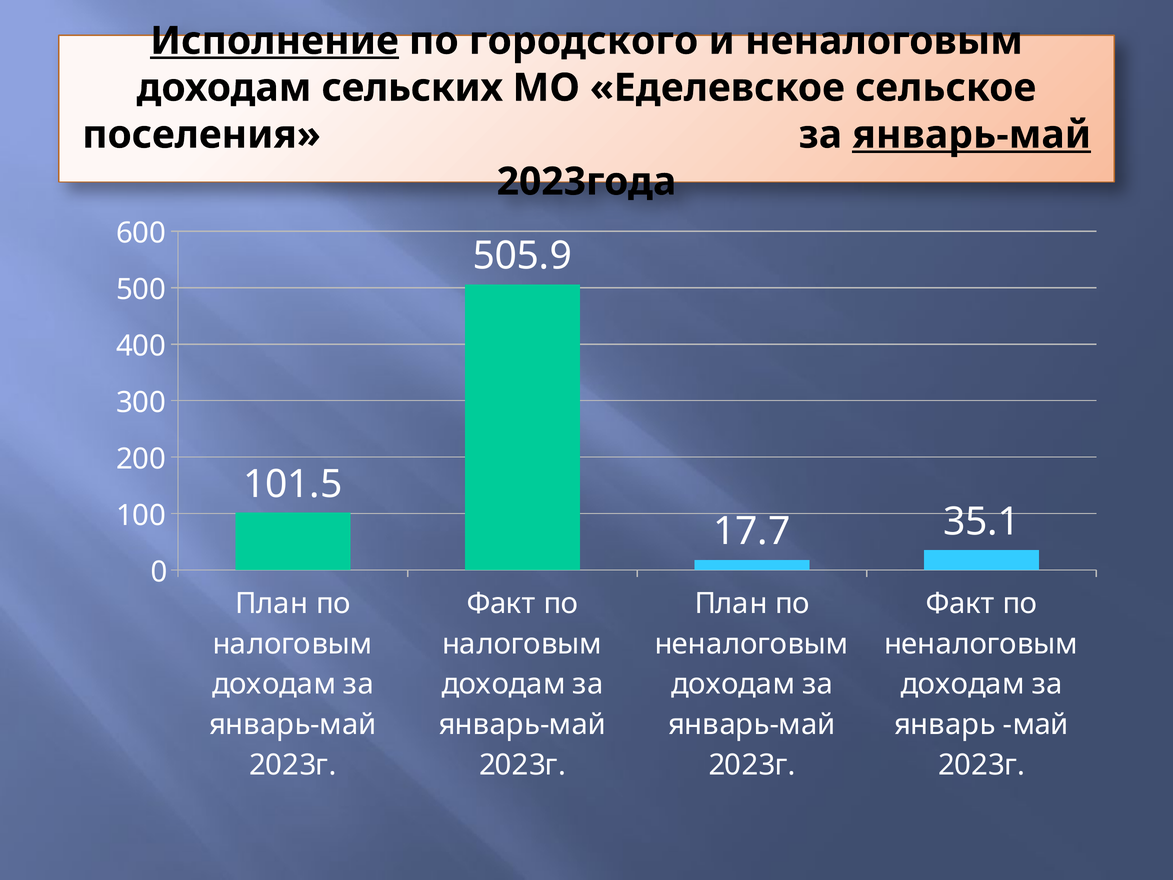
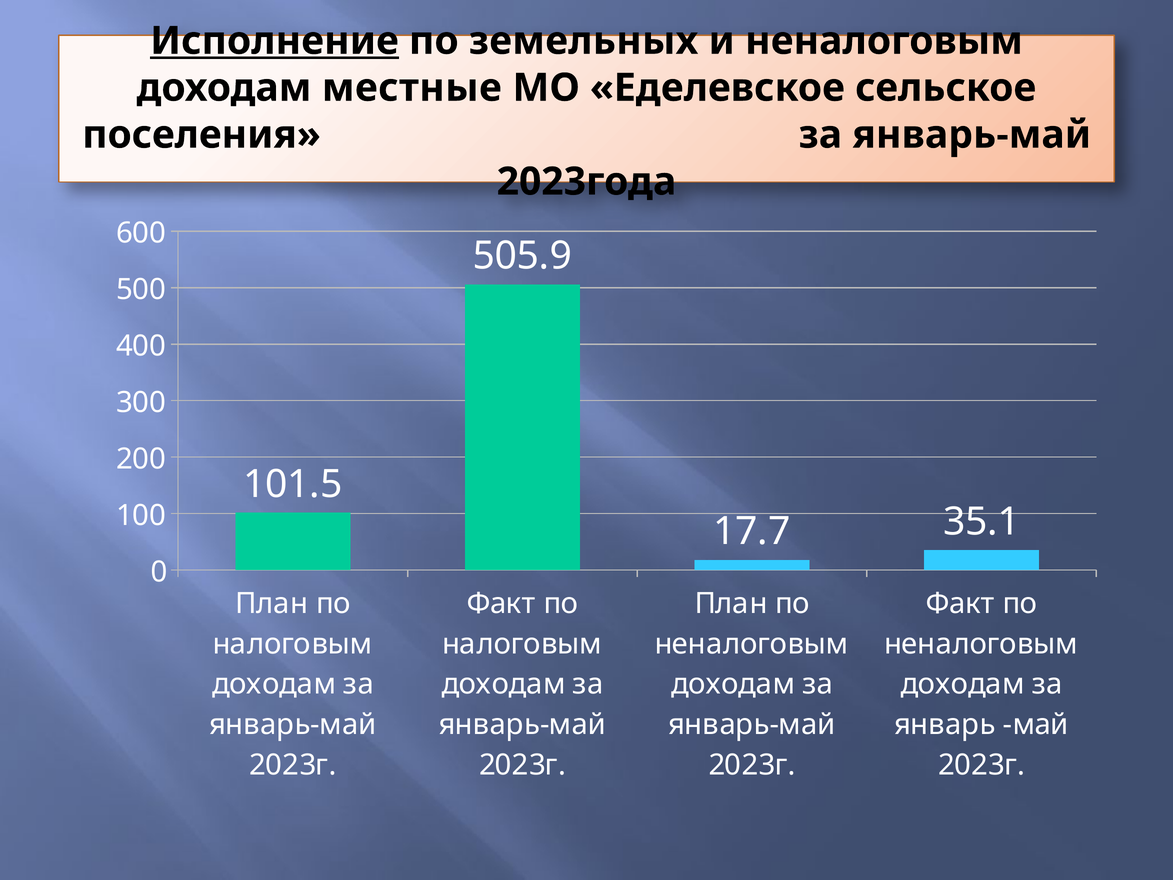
городского: городского -> земельных
сельских: сельских -> местные
январь-май at (972, 135) underline: present -> none
